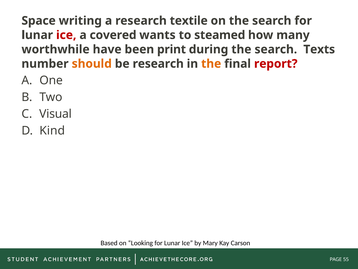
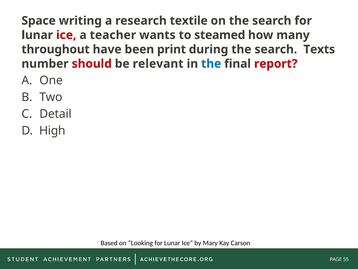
covered: covered -> teacher
worthwhile: worthwhile -> throughout
should colour: orange -> red
be research: research -> relevant
the at (211, 64) colour: orange -> blue
Visual: Visual -> Detail
Kind: Kind -> High
